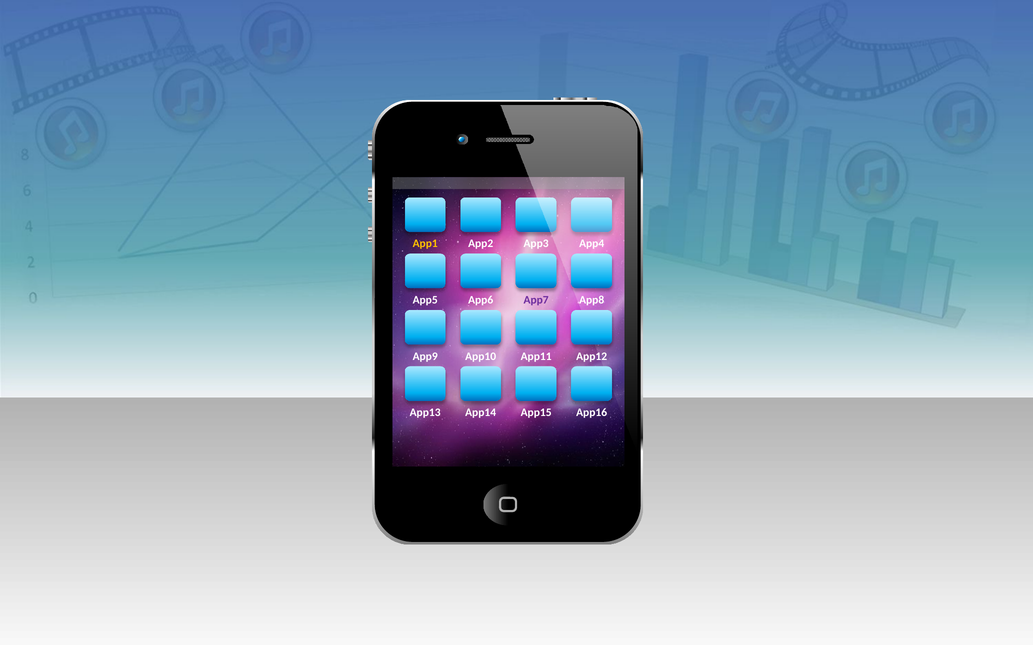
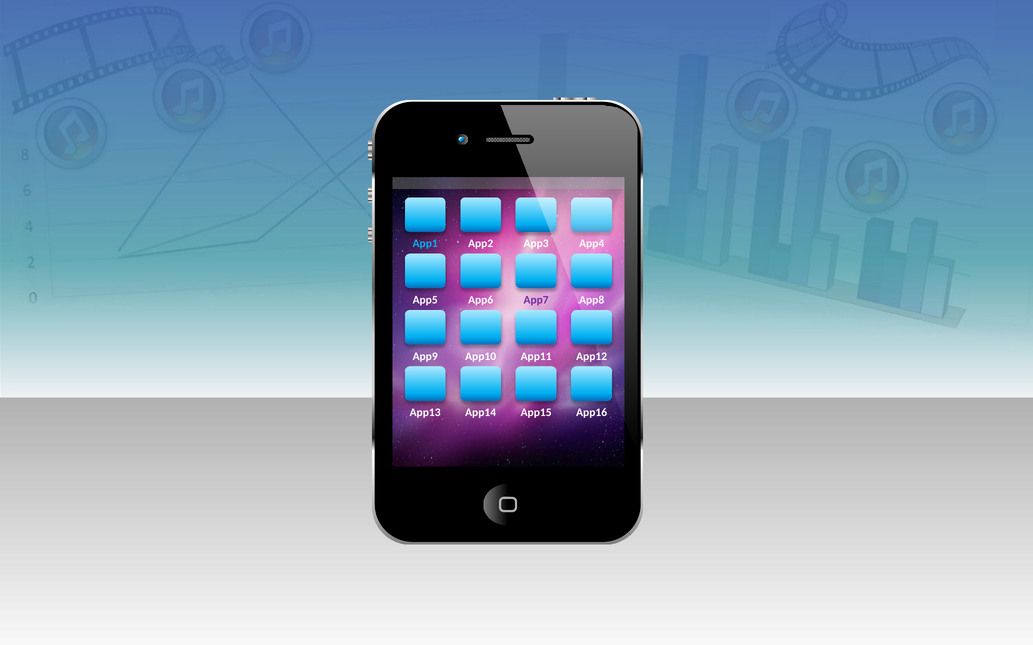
App1 colour: yellow -> light blue
